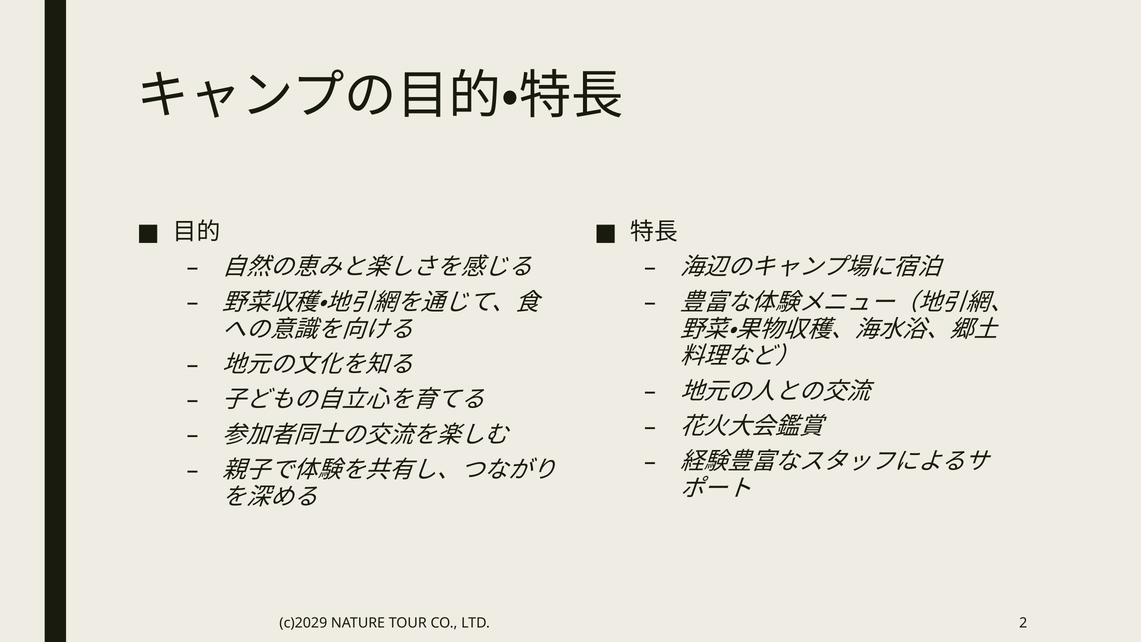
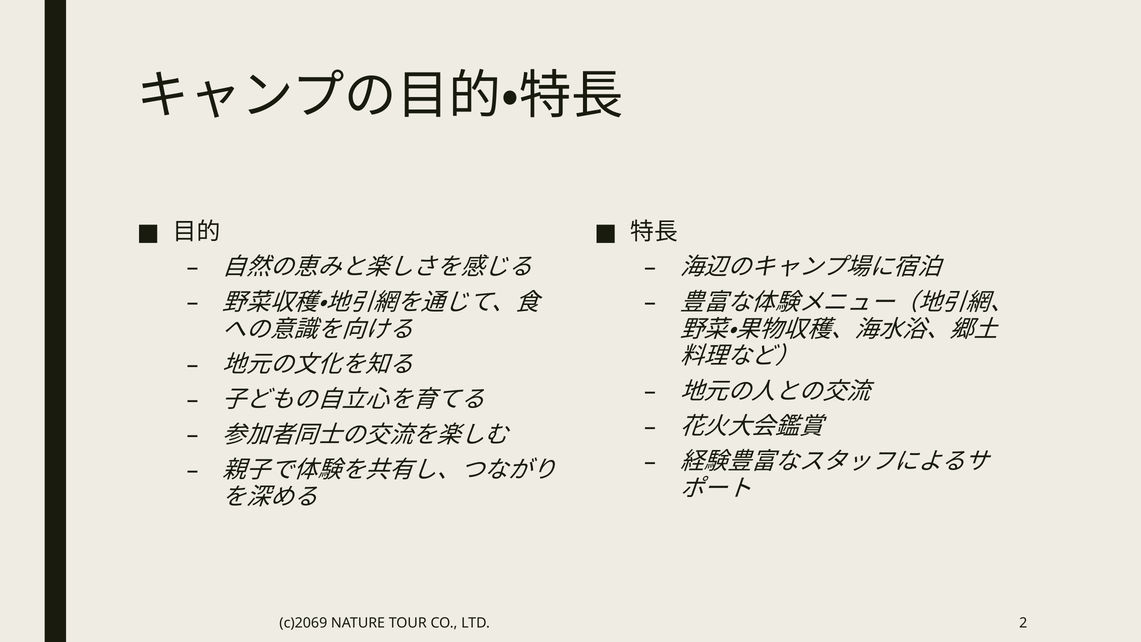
c)2029: c)2029 -> c)2069
